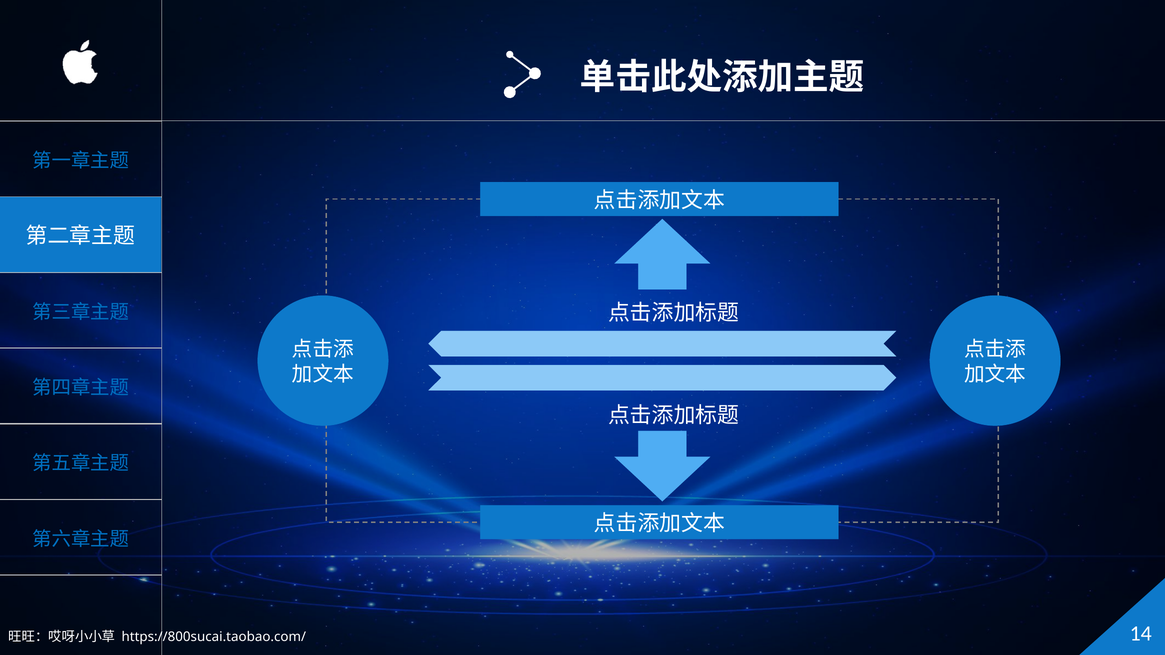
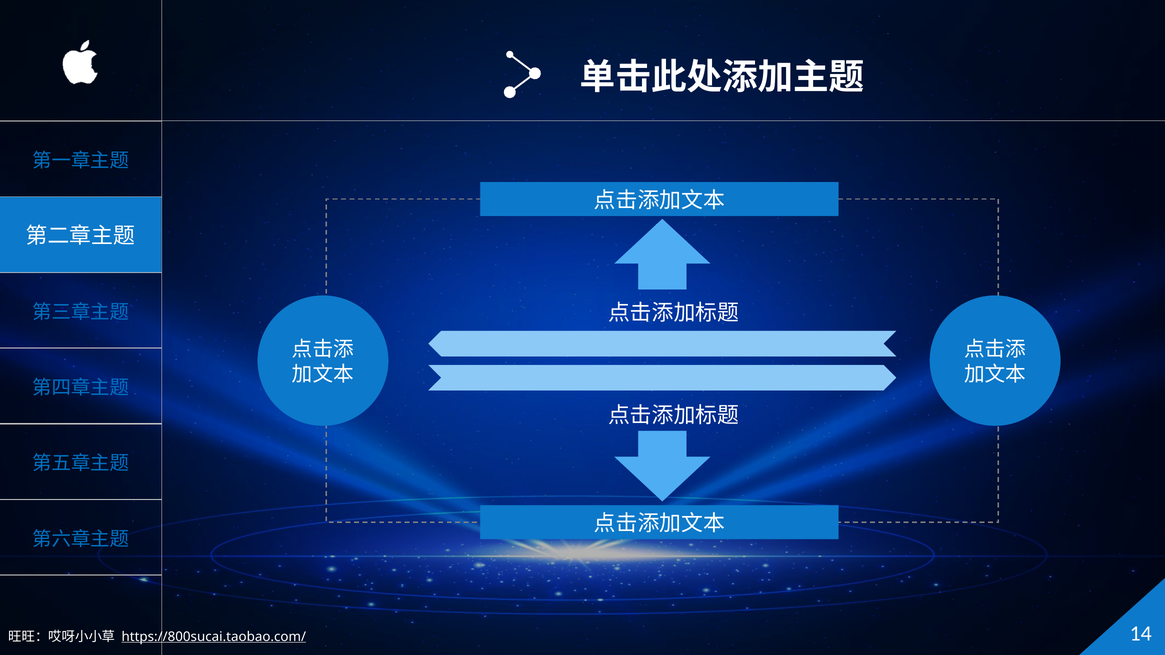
https://800sucai.taobao.com/ underline: none -> present
